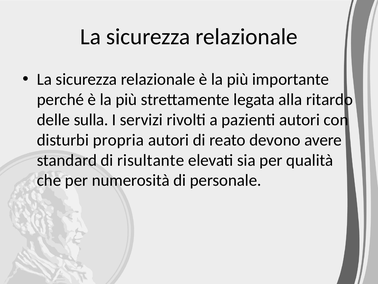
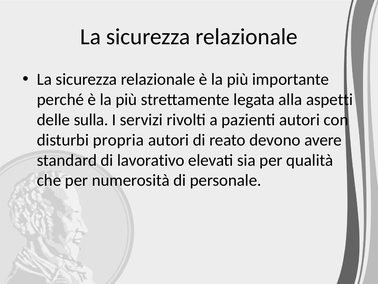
ritardo: ritardo -> aspetti
risultante: risultante -> lavorativo
